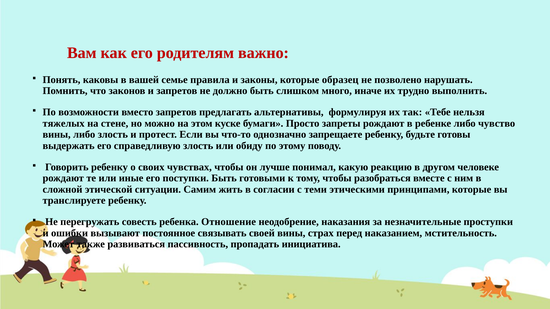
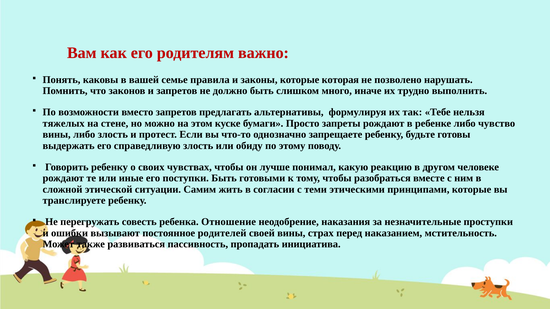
образец: образец -> которая
связывать: связывать -> родителей
